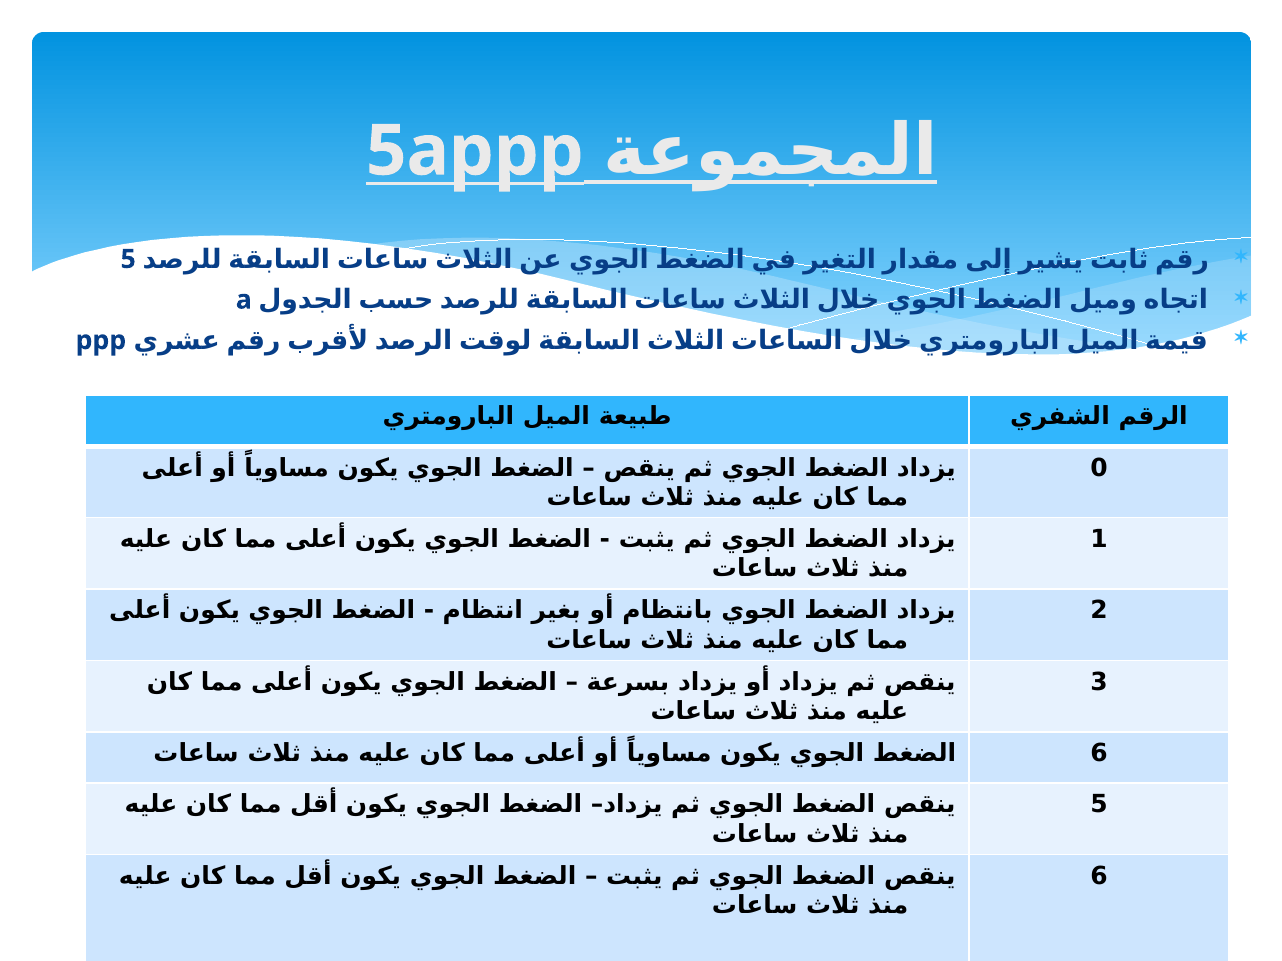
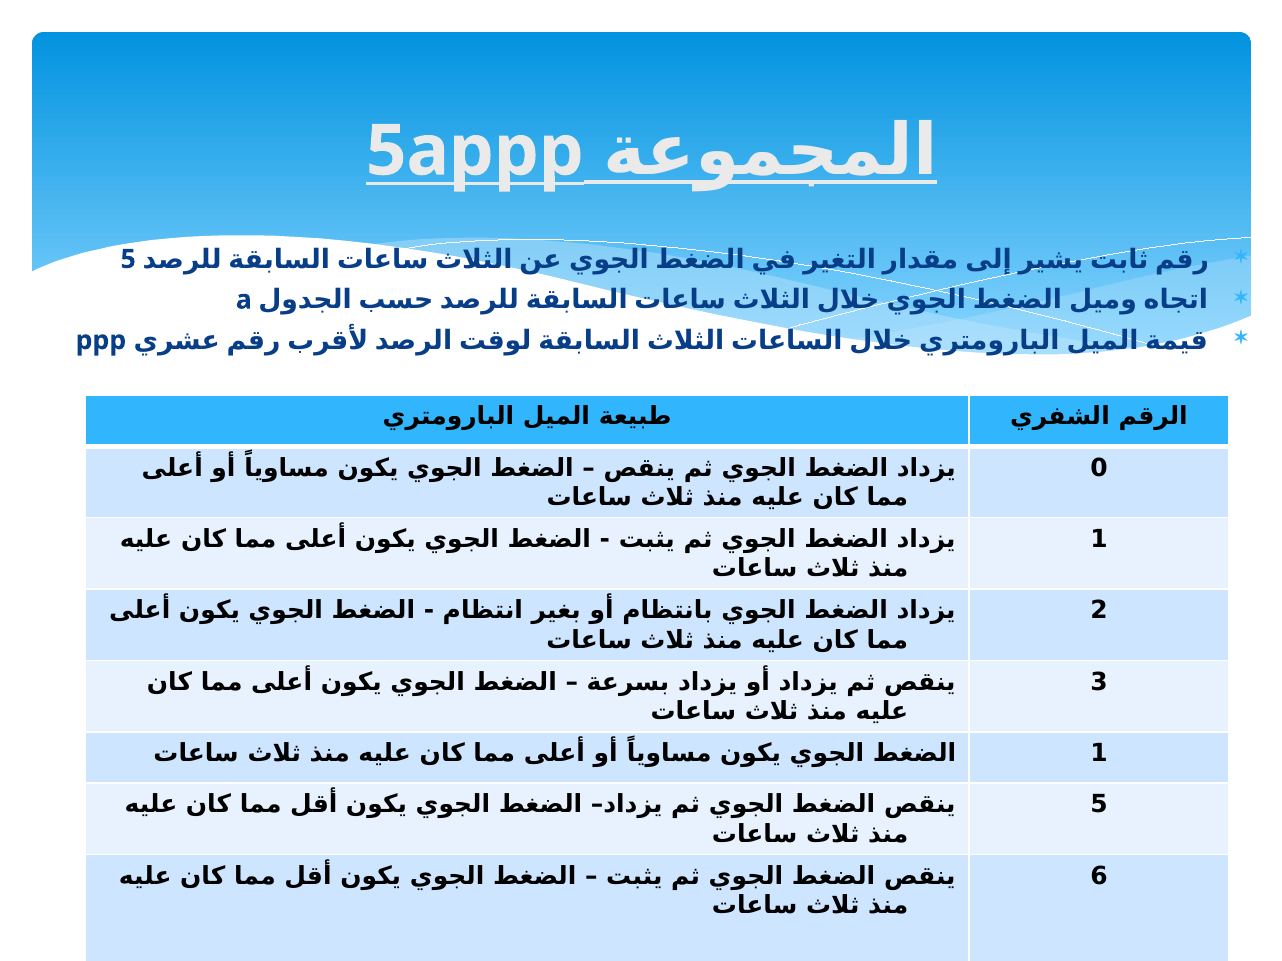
6 at (1099, 754): 6 -> 1
